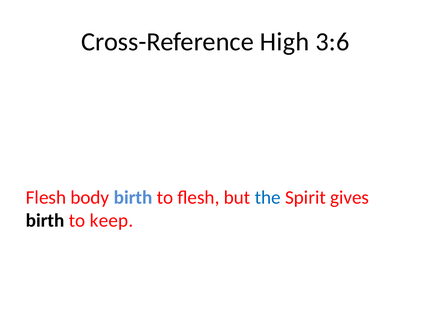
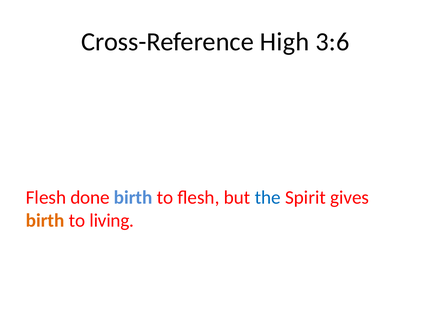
body: body -> done
birth at (45, 221) colour: black -> orange
keep: keep -> living
